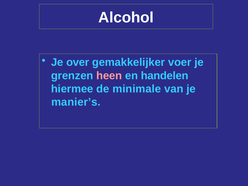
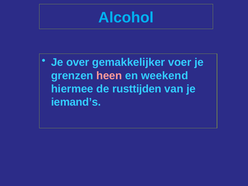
Alcohol colour: white -> light blue
handelen: handelen -> weekend
minimale: minimale -> rusttijden
manier’s: manier’s -> iemand’s
